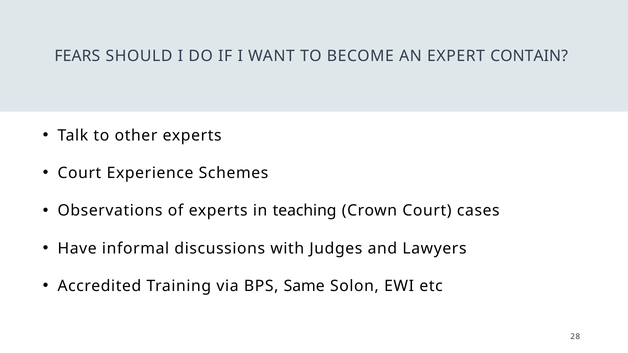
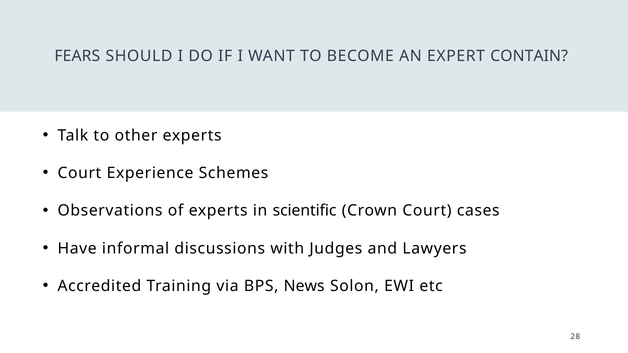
teaching: teaching -> scientific
Same: Same -> News
